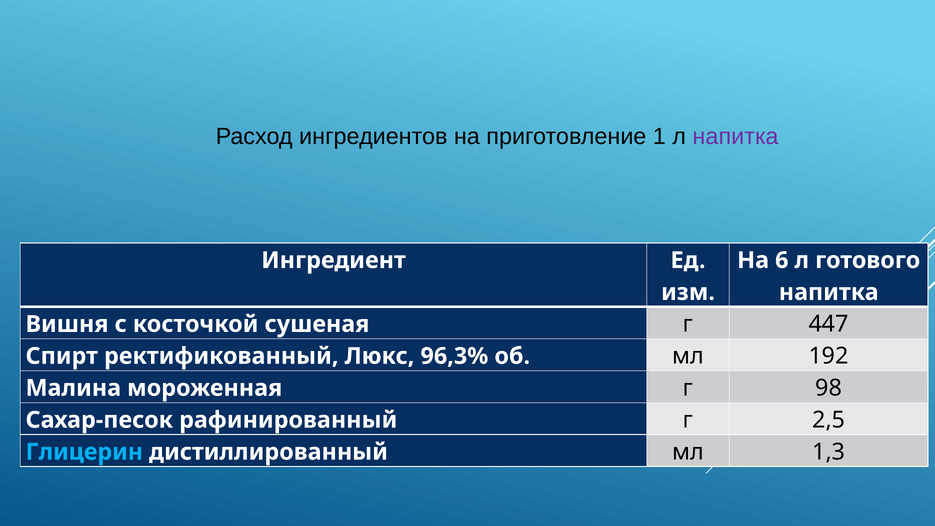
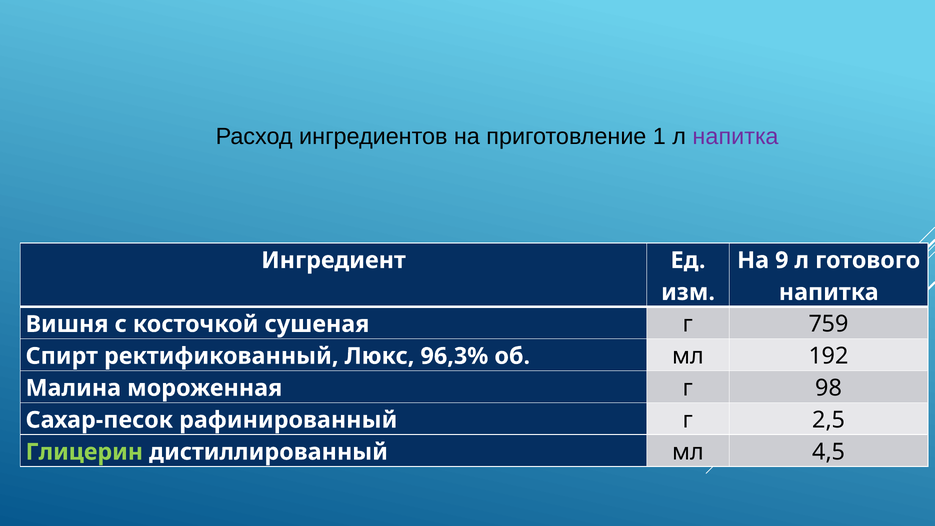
6: 6 -> 9
447: 447 -> 759
Глицерин colour: light blue -> light green
1,3: 1,3 -> 4,5
